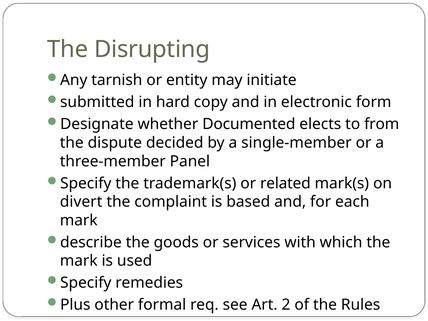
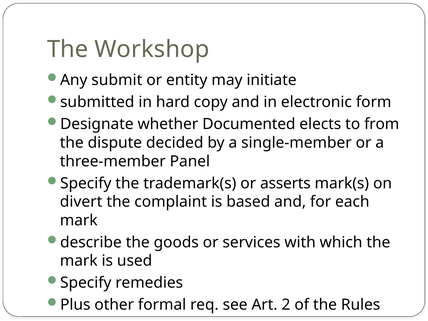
Disrupting: Disrupting -> Workshop
tarnish: tarnish -> submit
related: related -> asserts
